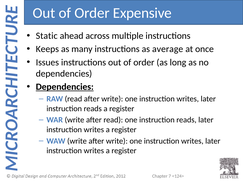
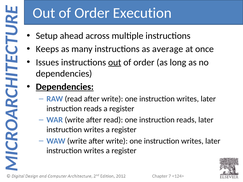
Expensive: Expensive -> Execution
Static: Static -> Setup
out at (115, 62) underline: none -> present
